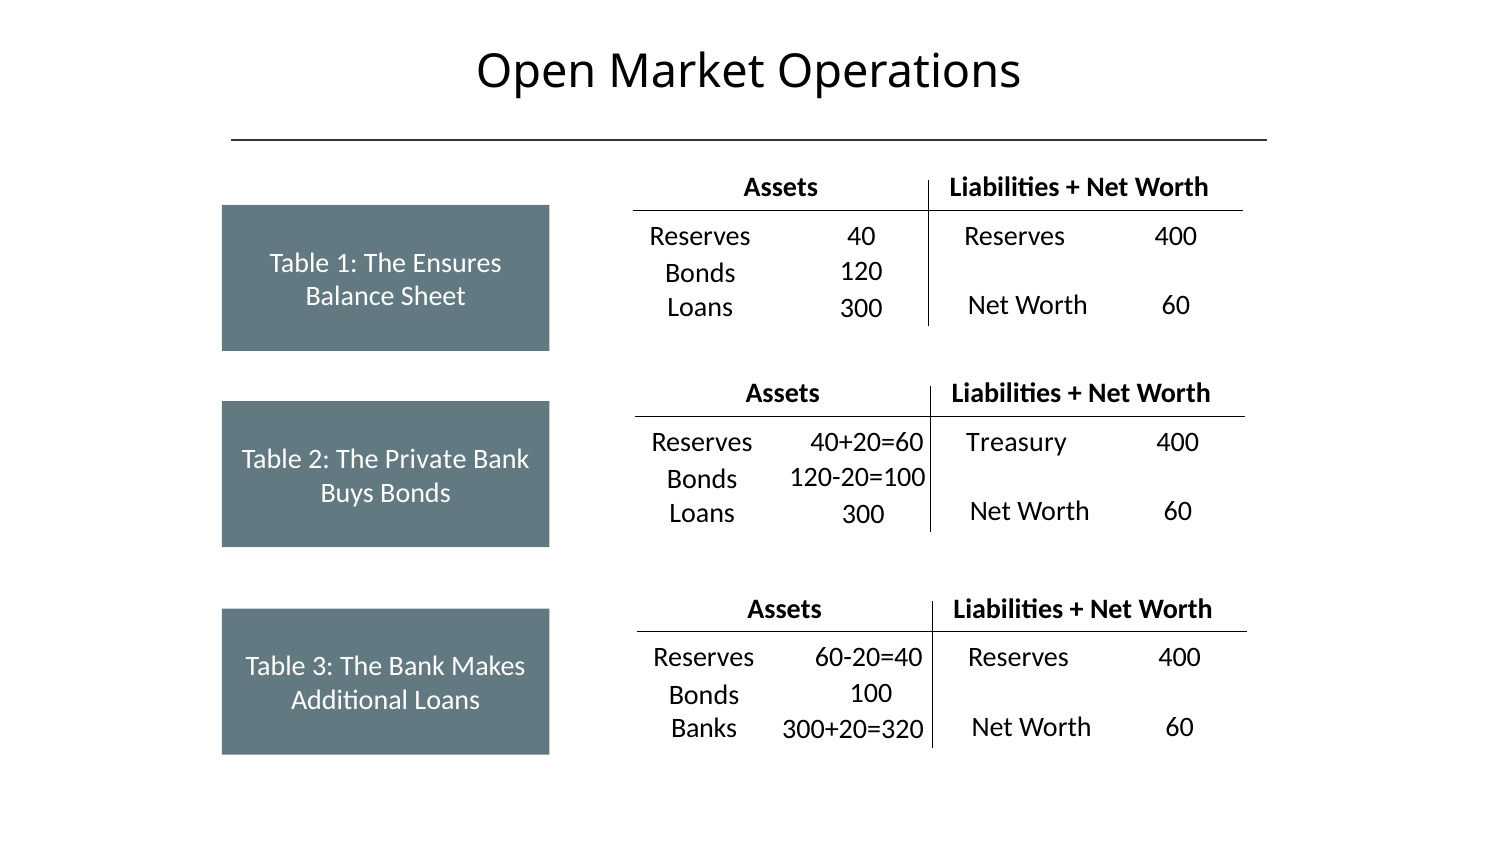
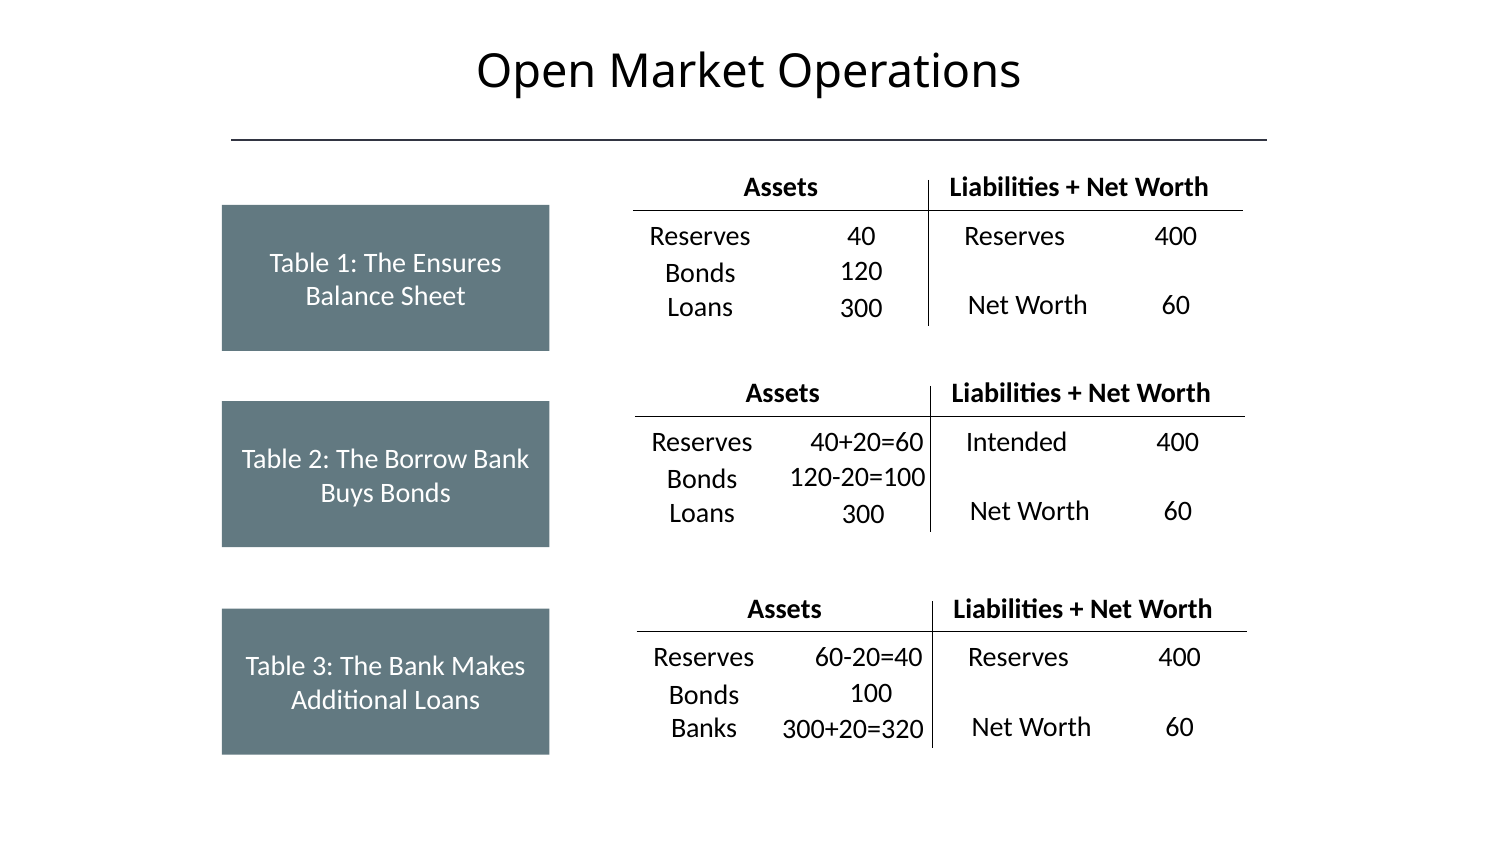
Treasury: Treasury -> Intended
Private: Private -> Borrow
